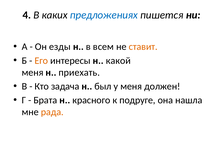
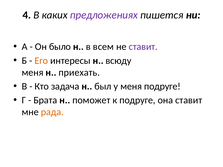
предложениях colour: blue -> purple
езды: езды -> было
ставит at (143, 47) colour: orange -> purple
какой: какой -> всюду
меня должен: должен -> подруге
красного: красного -> поможет
она нашла: нашла -> ставит
